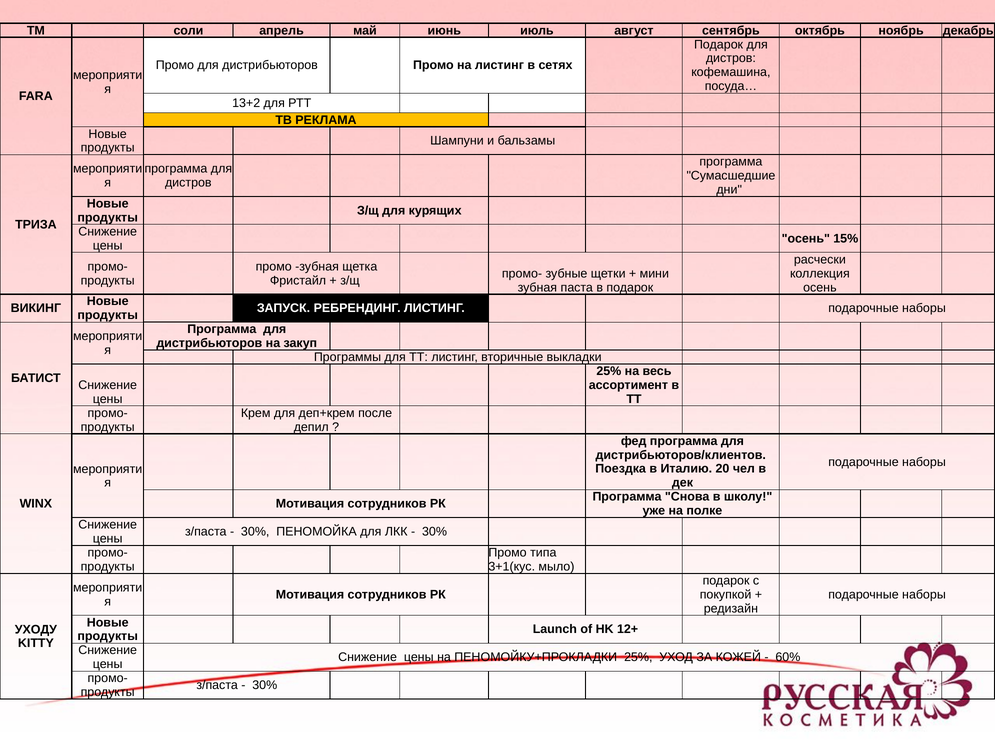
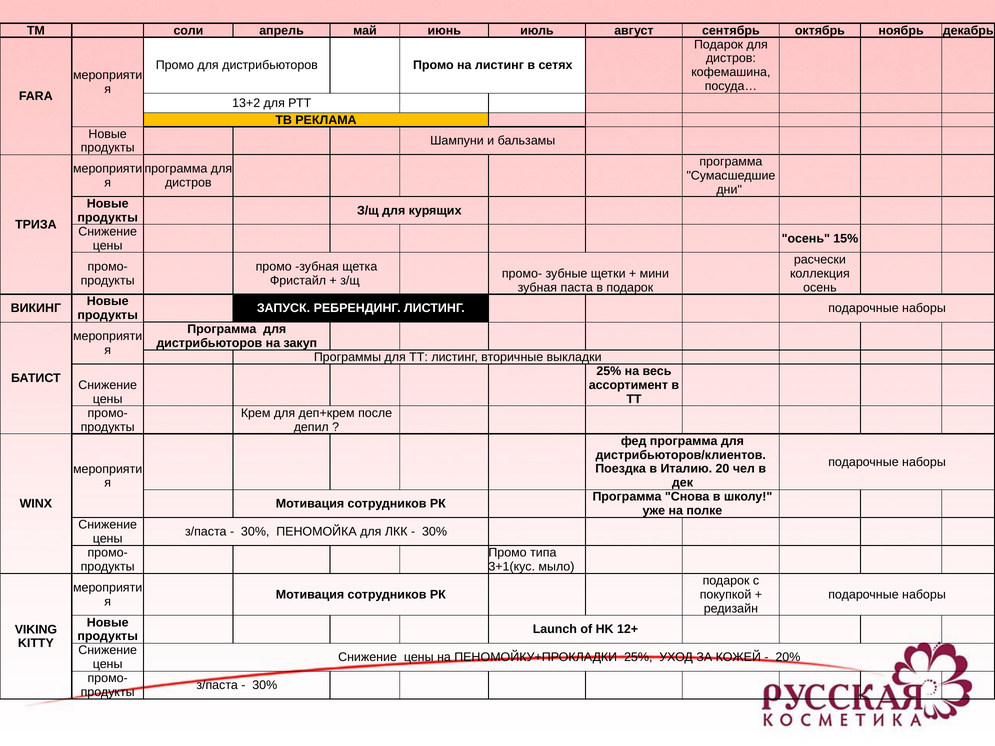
УХОДУ: УХОДУ -> VIKING
60%: 60% -> 20%
